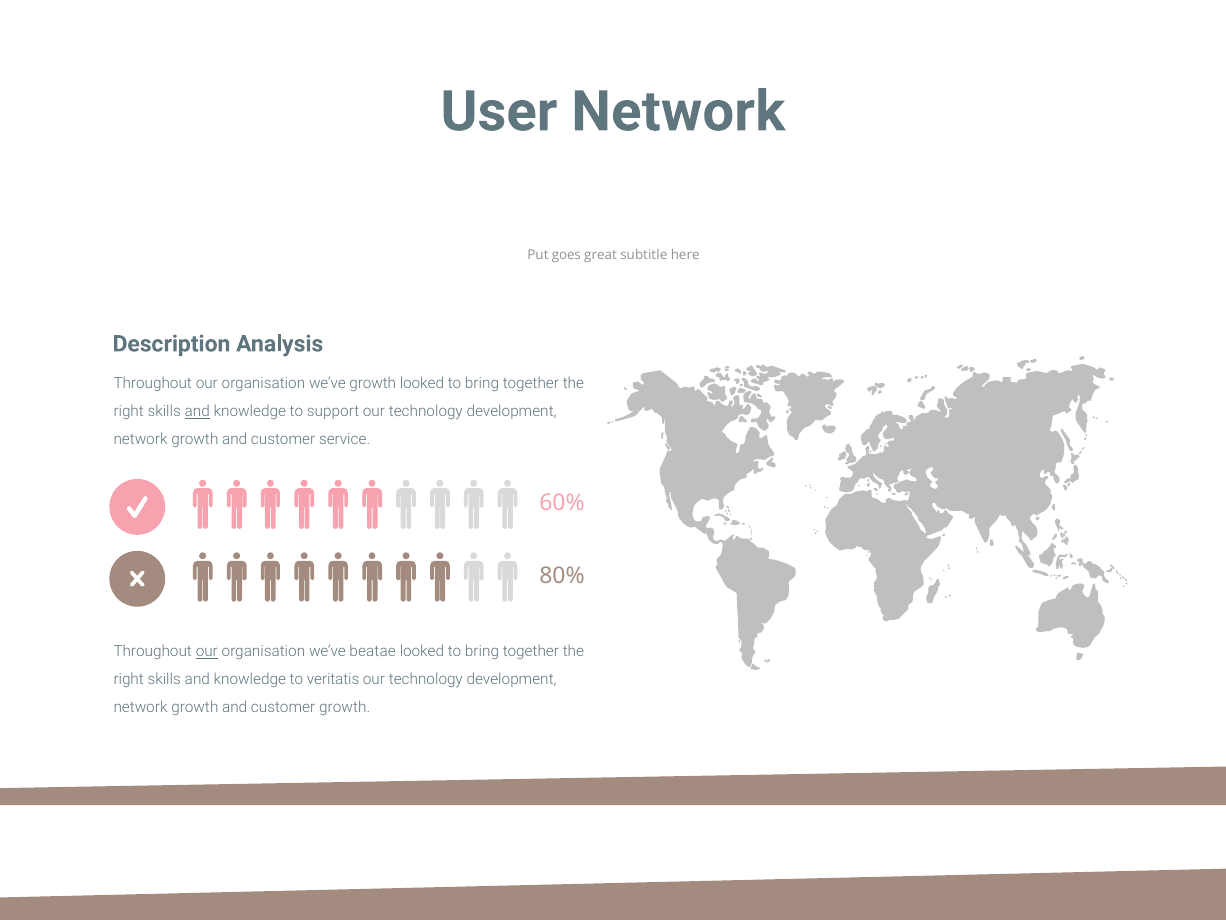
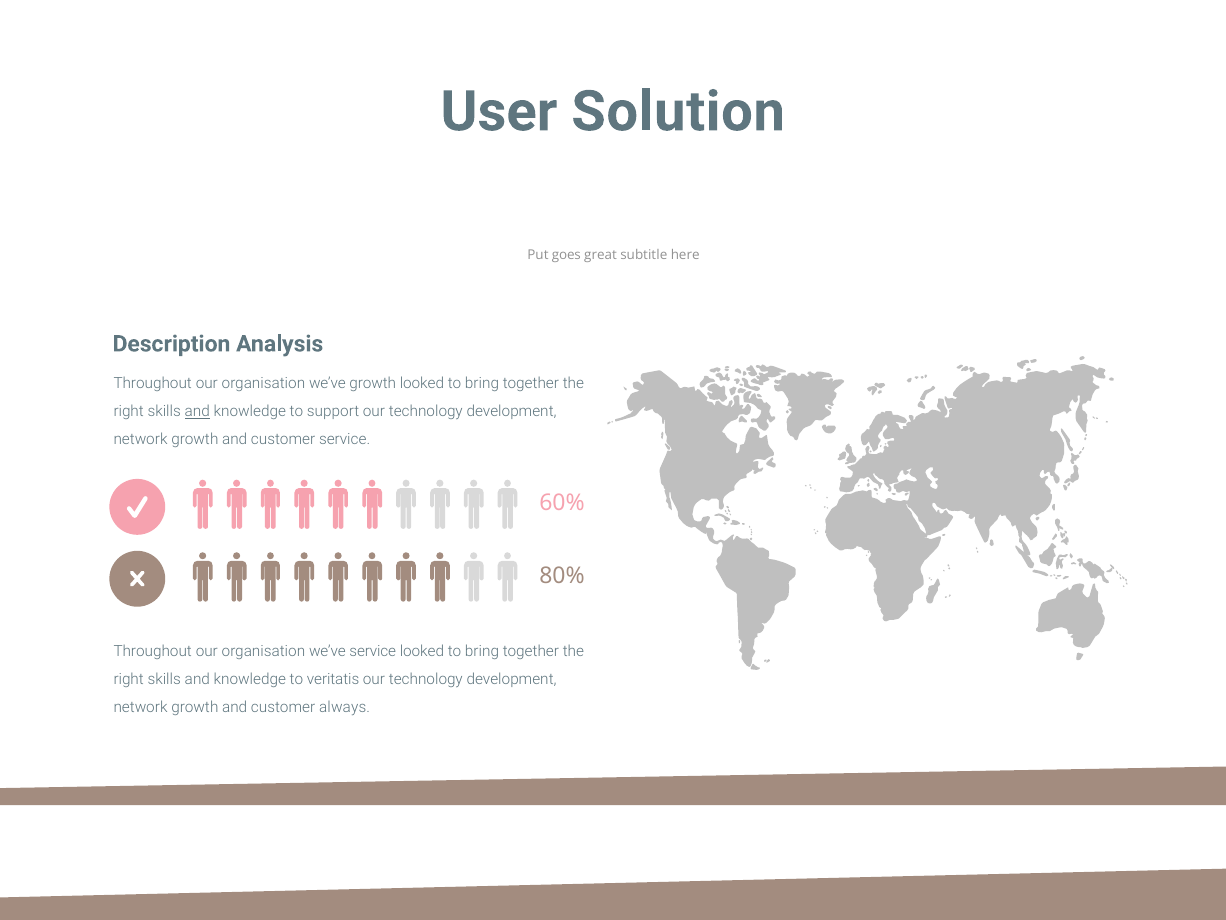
User Network: Network -> Solution
our at (207, 651) underline: present -> none
we’ve beatae: beatae -> service
customer growth: growth -> always
